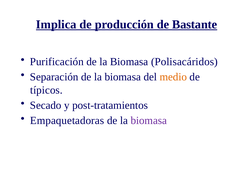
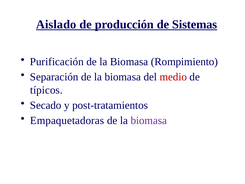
Implica: Implica -> Aislado
Bastante: Bastante -> Sistemas
Polisacáridos: Polisacáridos -> Rompimiento
medio colour: orange -> red
